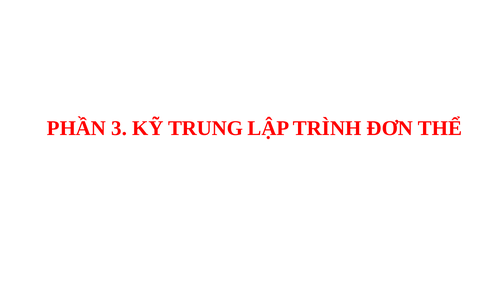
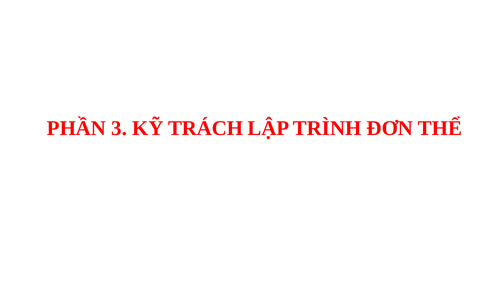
TRUNG: TRUNG -> TRÁCH
